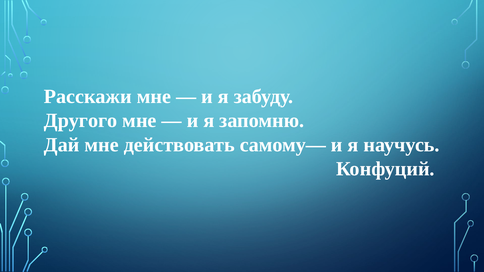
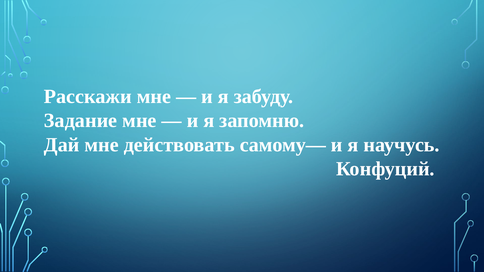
Другого: Другого -> Задание
